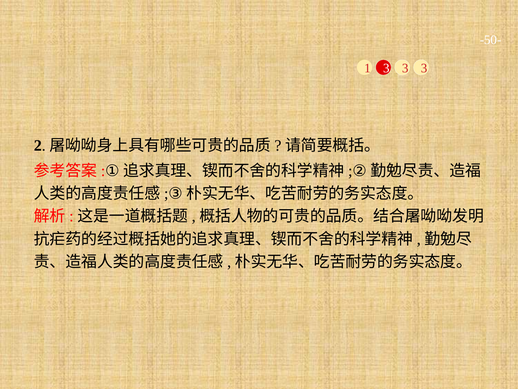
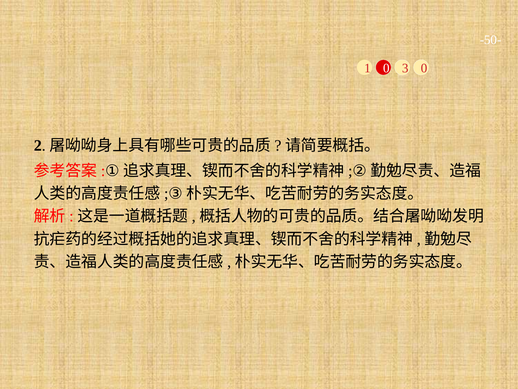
1 3: 3 -> 0
3 at (424, 68): 3 -> 0
